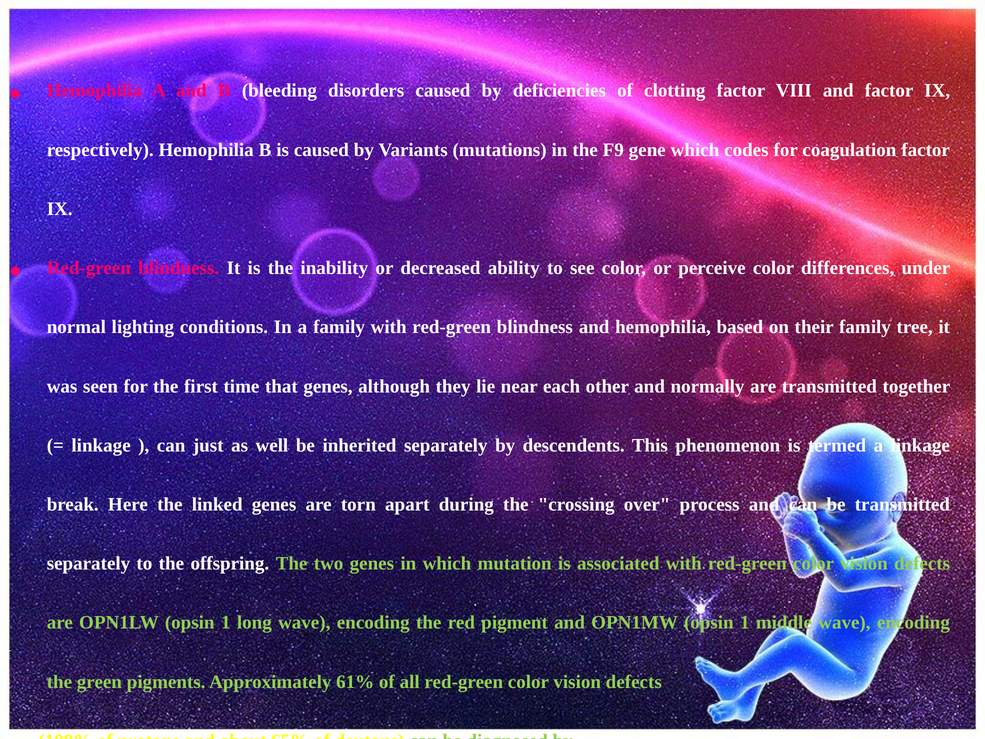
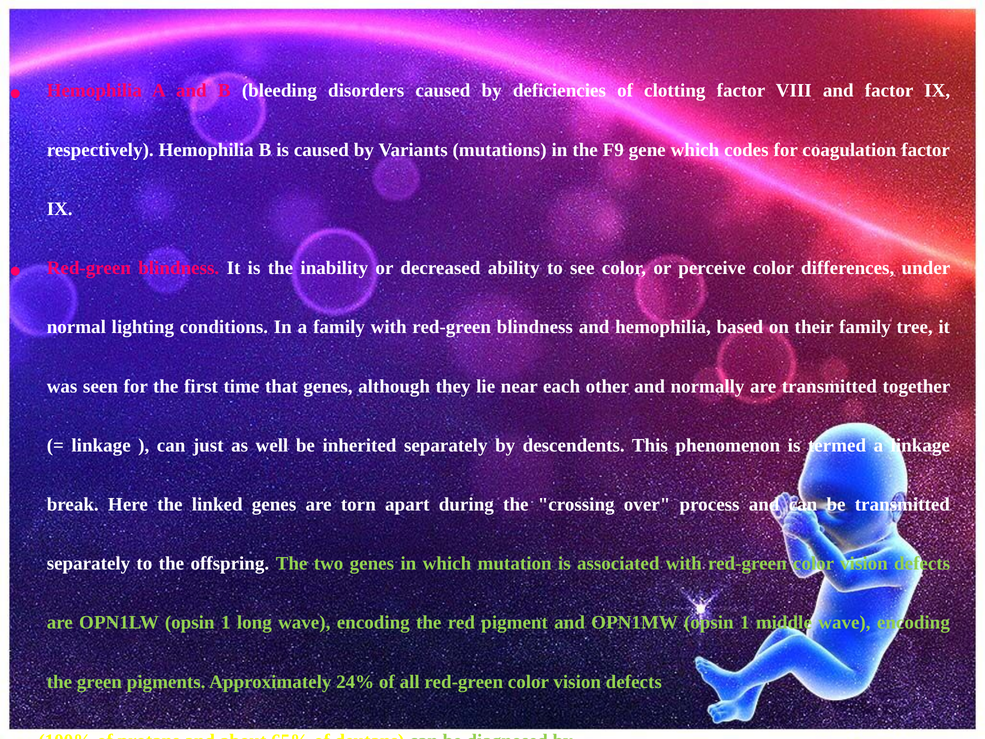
61%: 61% -> 24%
